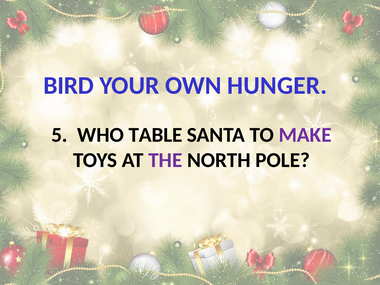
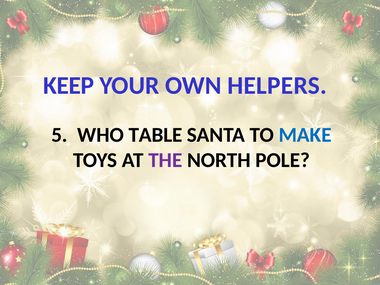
BIRD: BIRD -> KEEP
HUNGER: HUNGER -> HELPERS
MAKE colour: purple -> blue
